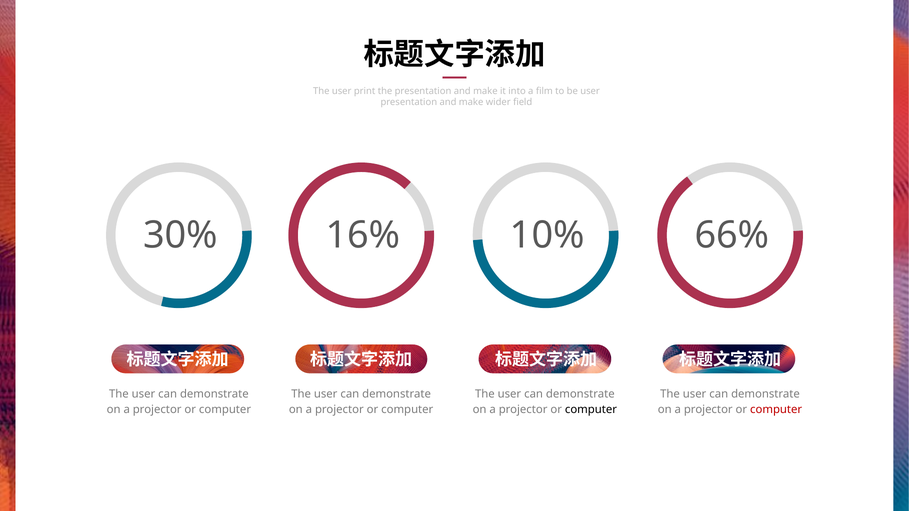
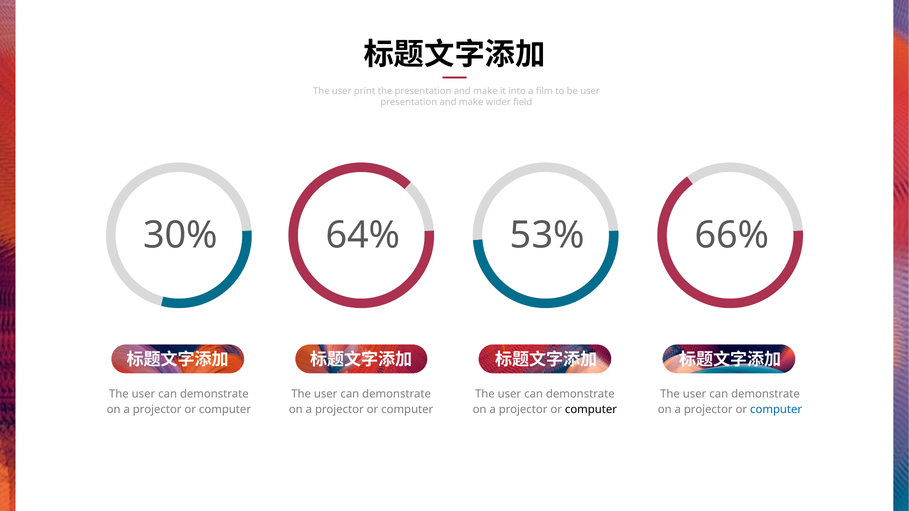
16%: 16% -> 64%
10%: 10% -> 53%
computer at (776, 410) colour: red -> blue
